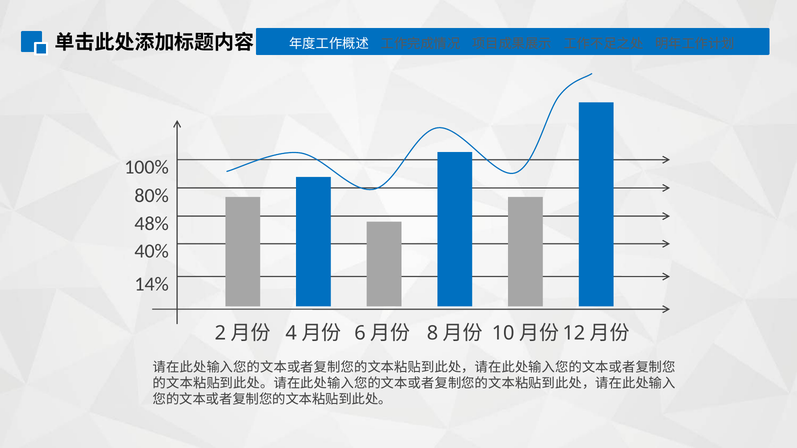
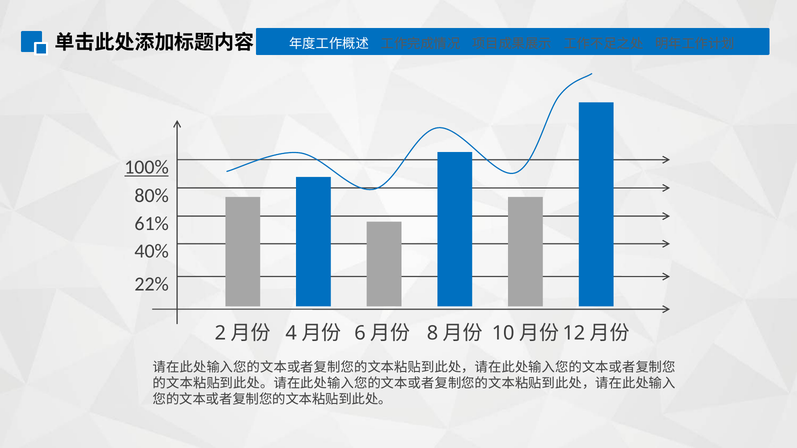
100% underline: none -> present
48%: 48% -> 61%
14%: 14% -> 22%
